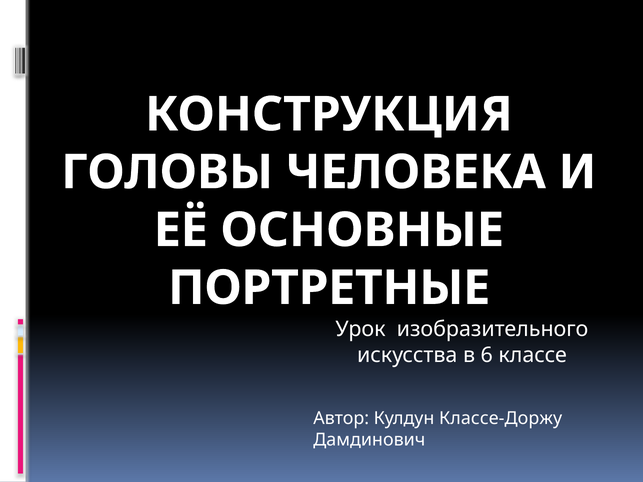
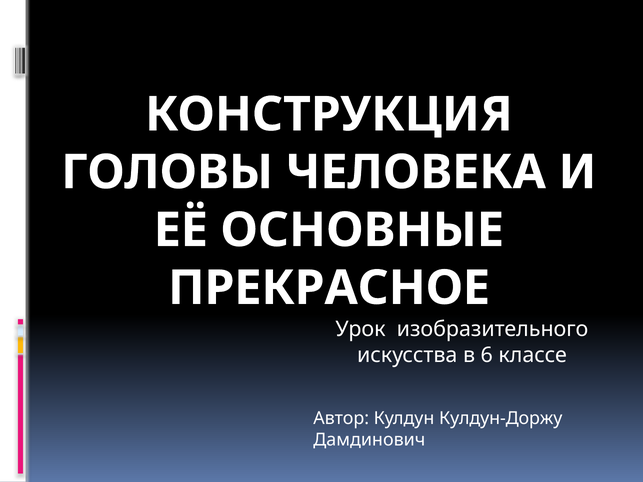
ПОРТРЕТНЫЕ: ПОРТРЕТНЫЕ -> ПРЕКРАСНОЕ
Классе-Доржу: Классе-Доржу -> Кулдун-Доржу
